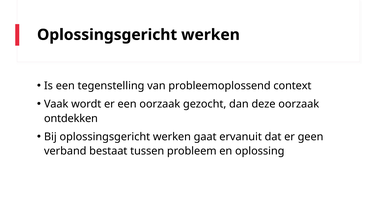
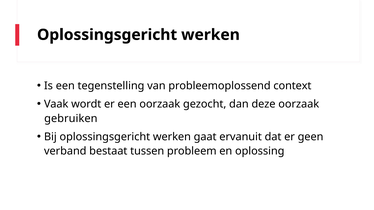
ontdekken: ontdekken -> gebruiken
